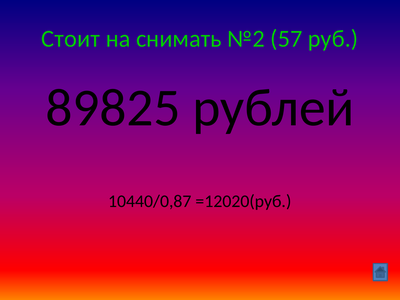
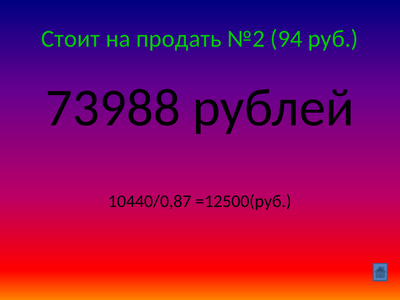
снимать: снимать -> продать
57: 57 -> 94
89825: 89825 -> 73988
=12020(руб: =12020(руб -> =12500(руб
